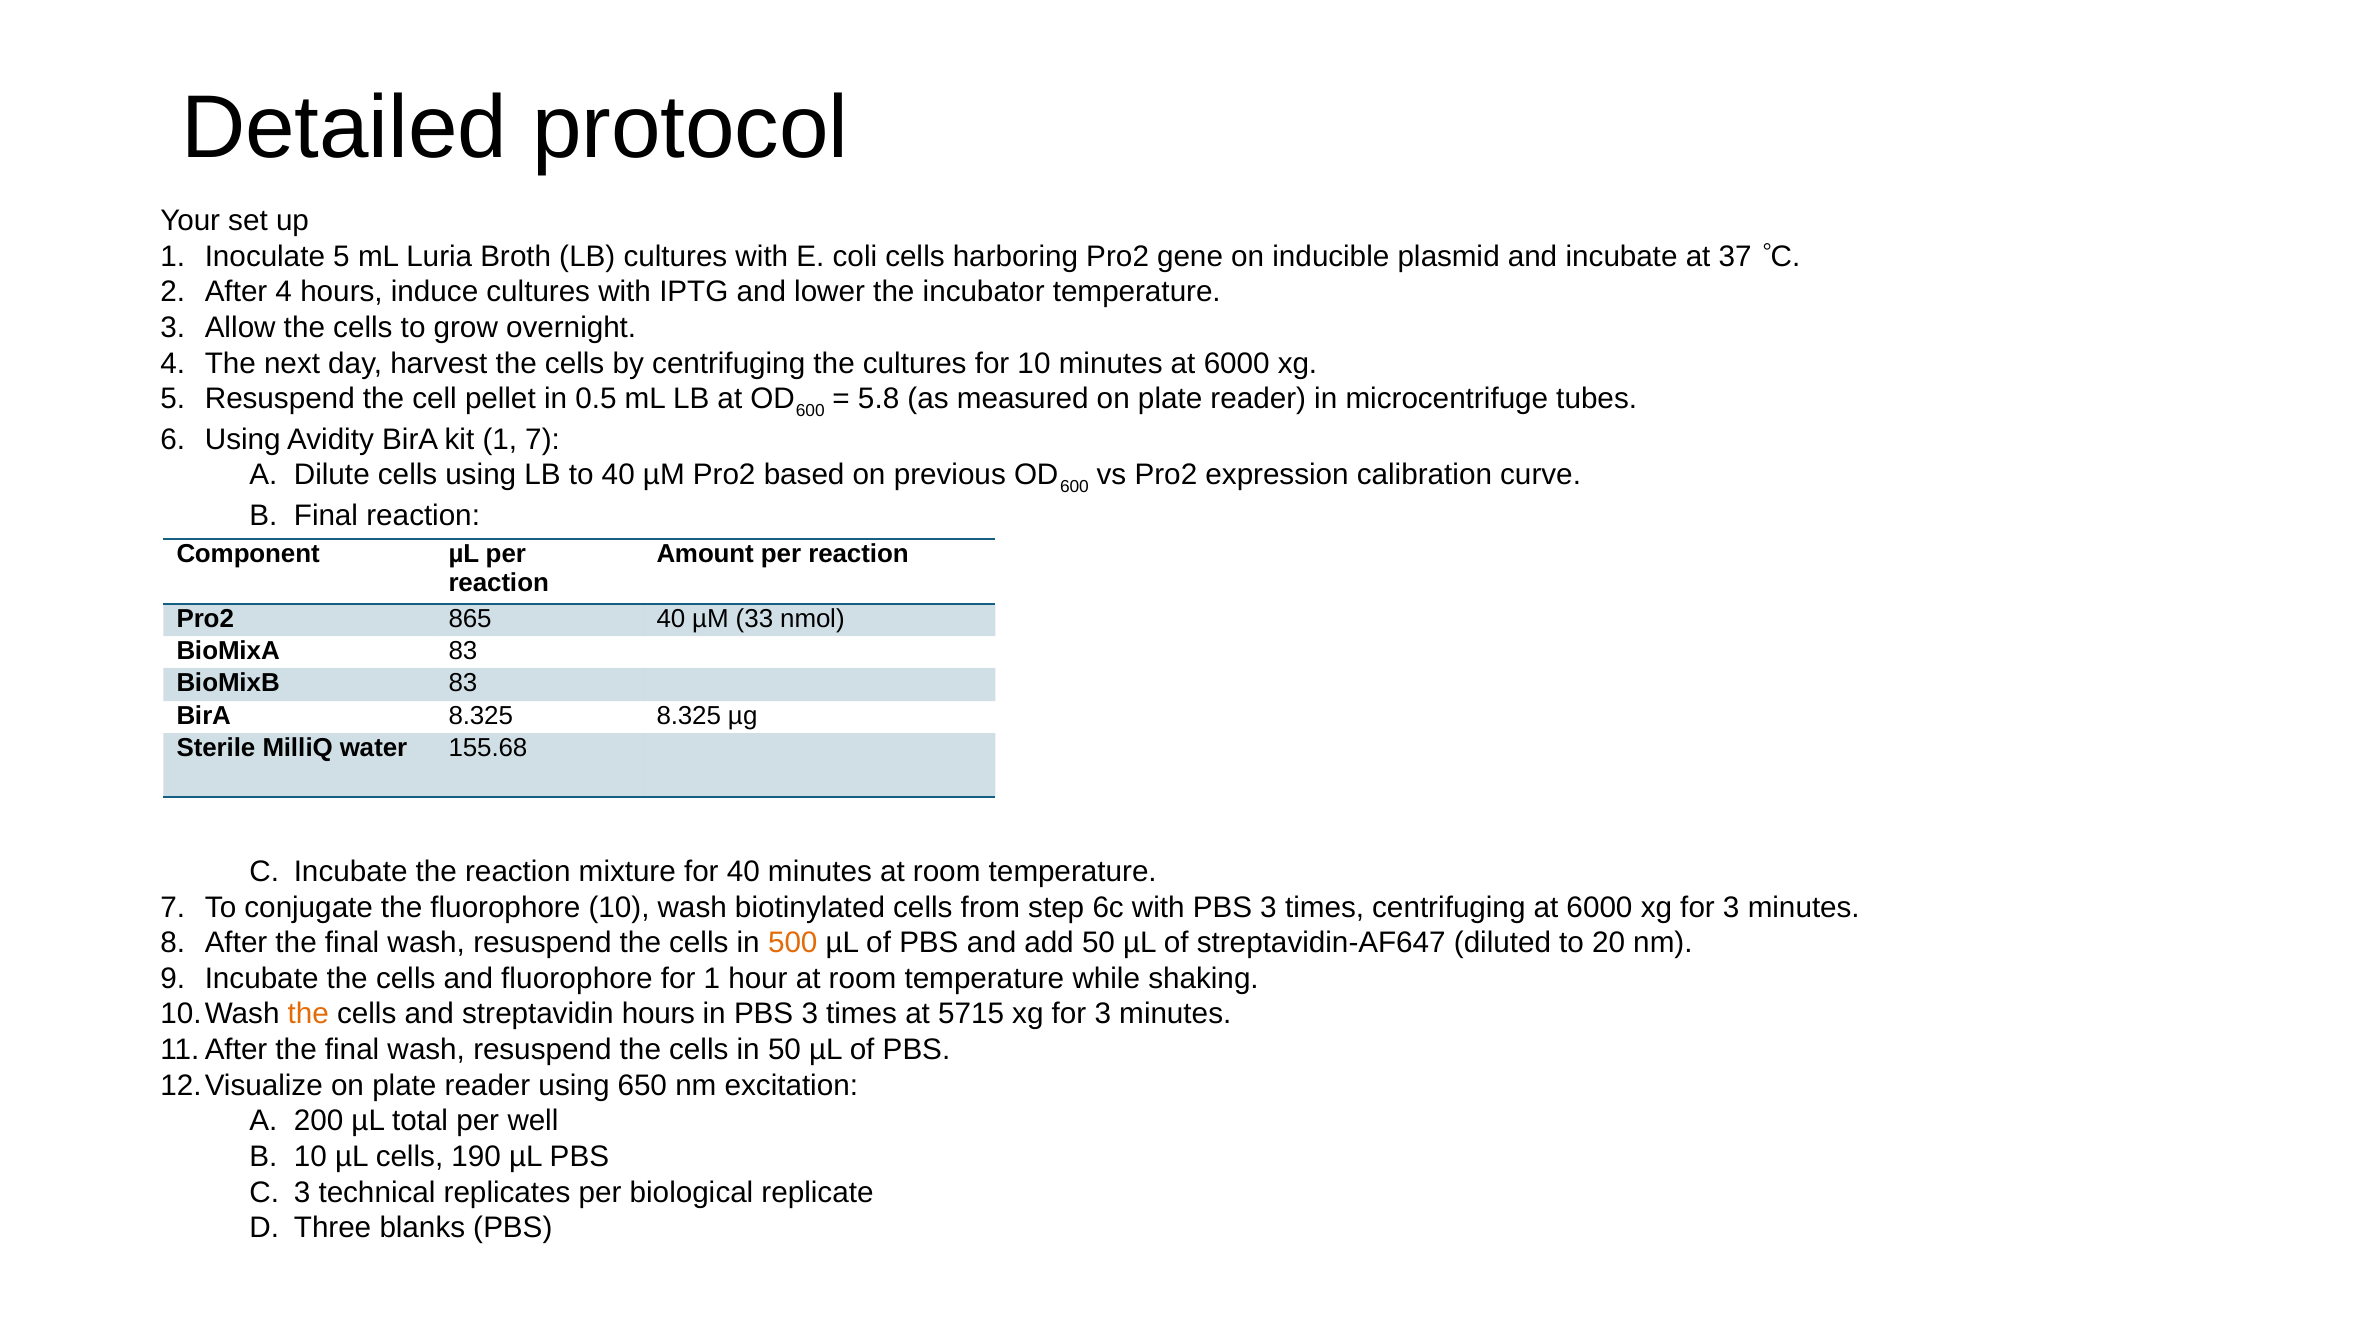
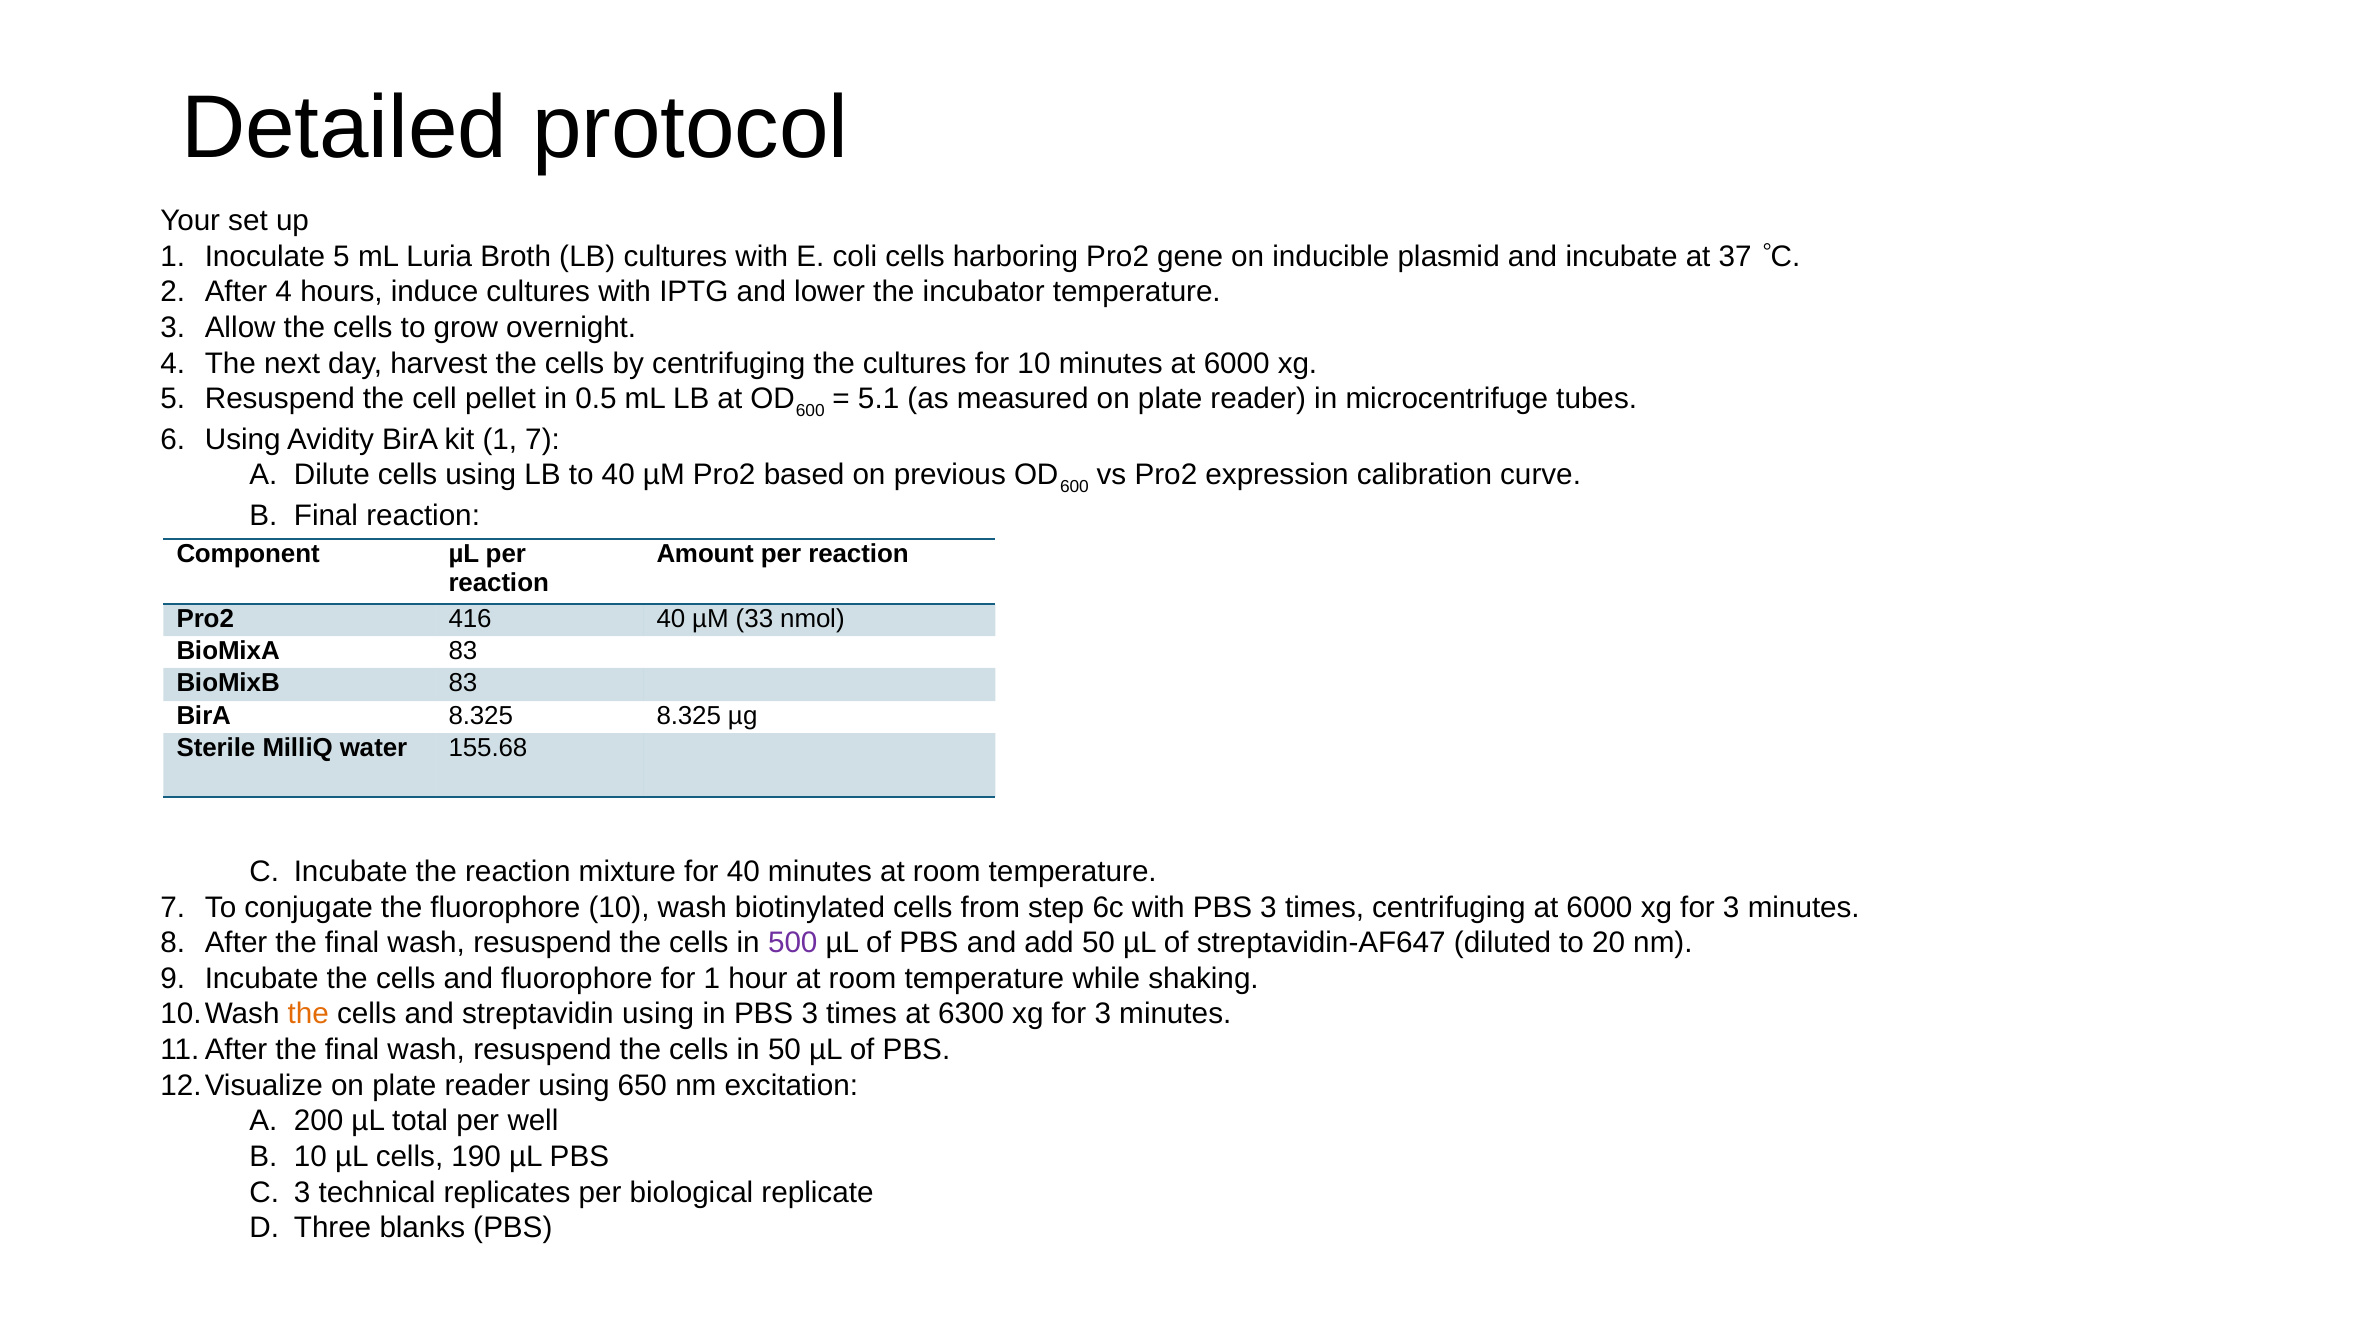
5.8: 5.8 -> 5.1
865: 865 -> 416
500 colour: orange -> purple
streptavidin hours: hours -> using
5715: 5715 -> 6300
